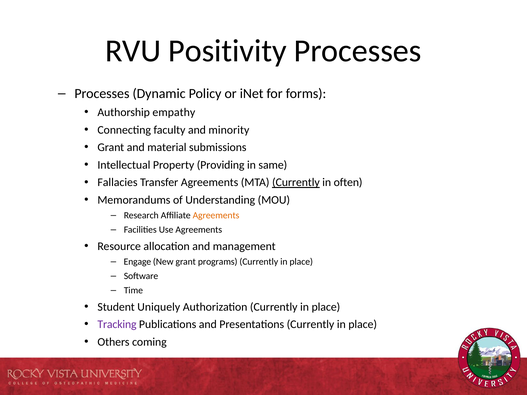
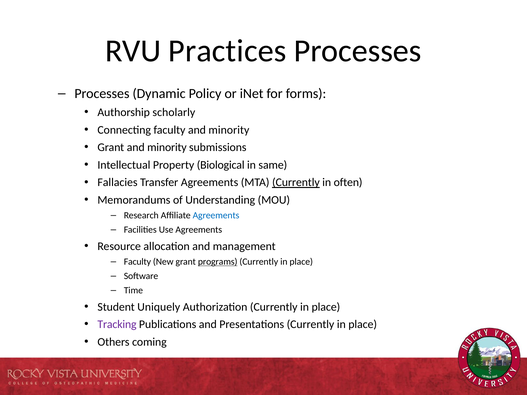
Positivity: Positivity -> Practices
empathy: empathy -> scholarly
Grant and material: material -> minority
Providing: Providing -> Biological
Agreements at (216, 216) colour: orange -> blue
Engage at (137, 262): Engage -> Faculty
programs underline: none -> present
